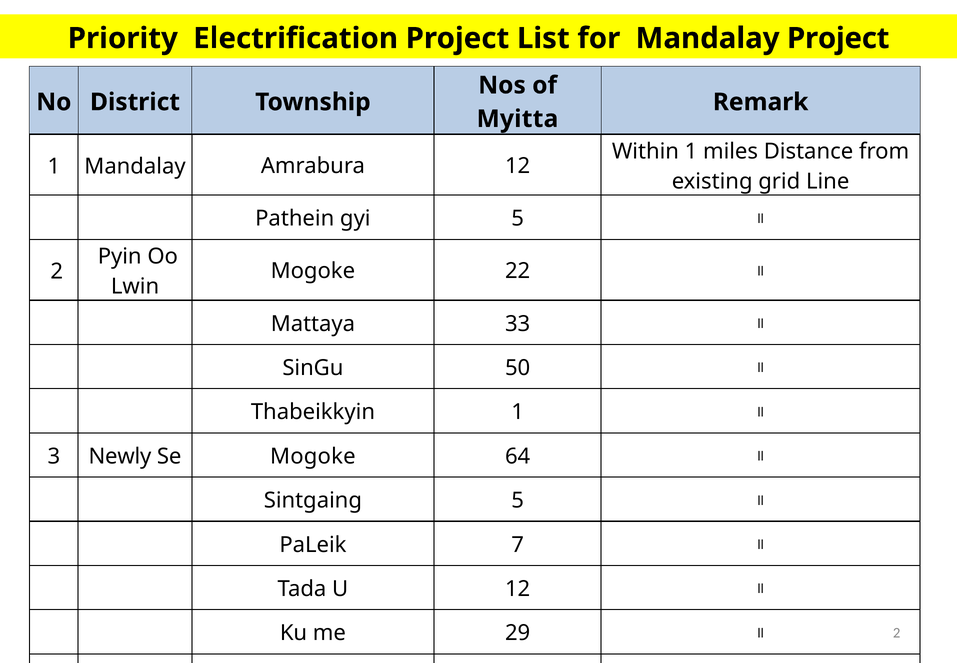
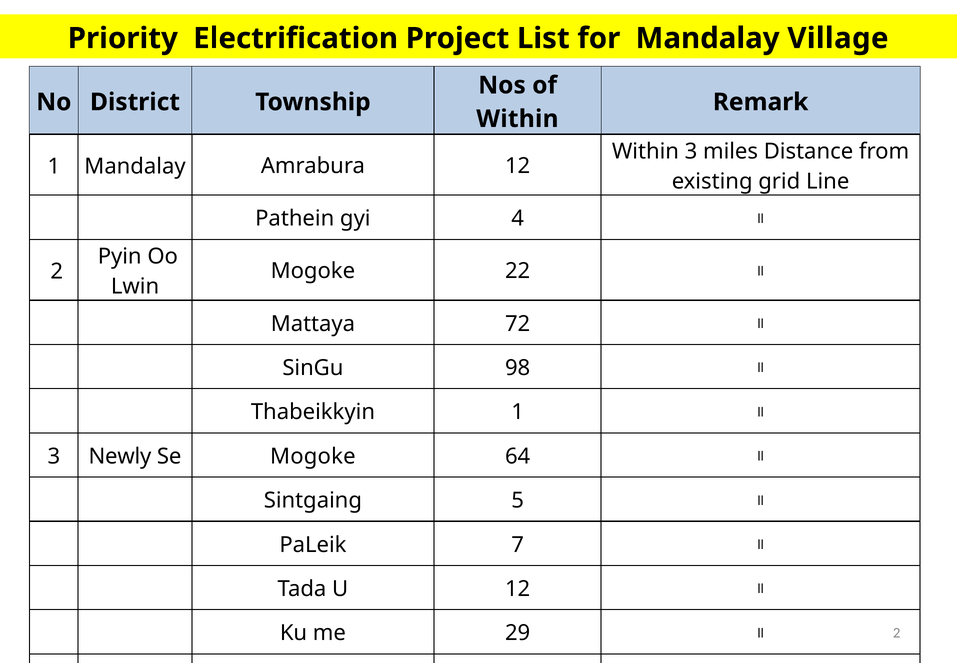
Mandalay Project: Project -> Village
Myitta at (517, 119): Myitta -> Within
Within 1: 1 -> 3
gyi 5: 5 -> 4
33: 33 -> 72
50: 50 -> 98
